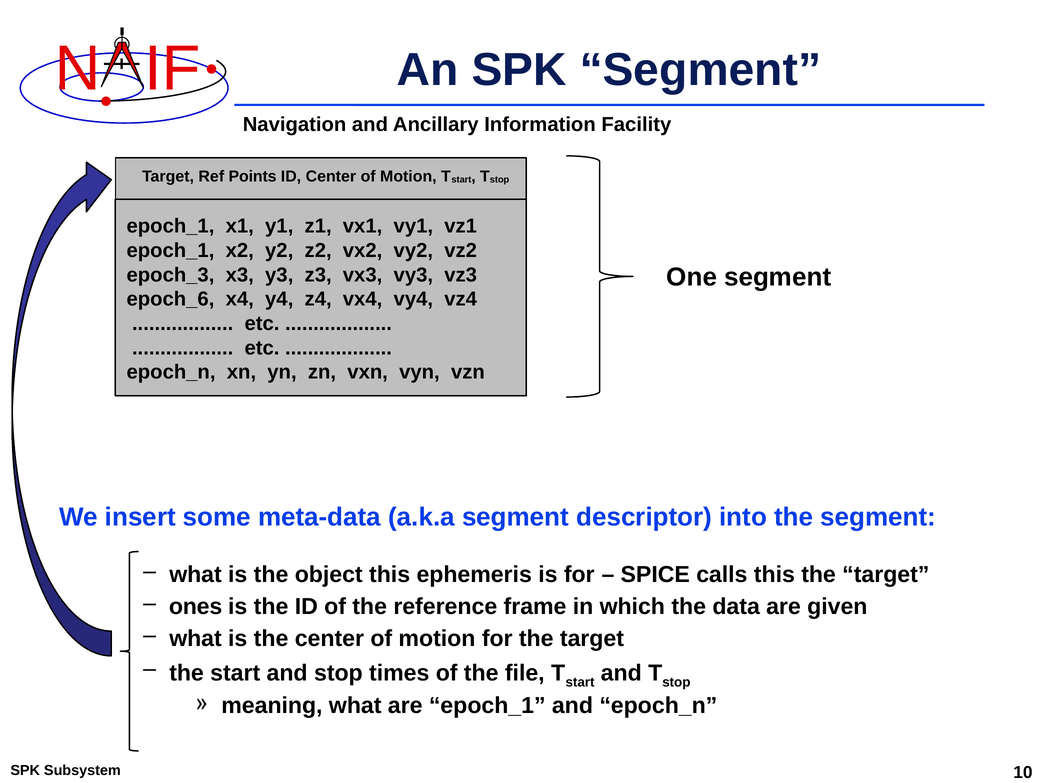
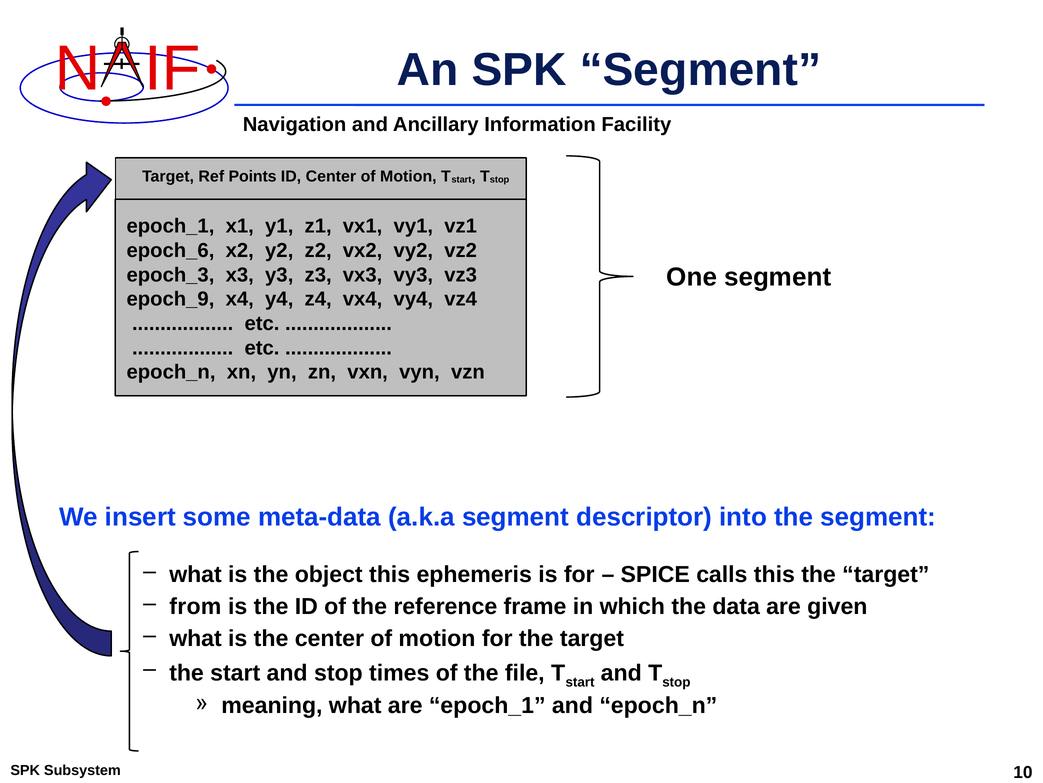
epoch_1 at (170, 250): epoch_1 -> epoch_6
epoch_6: epoch_6 -> epoch_9
ones: ones -> from
